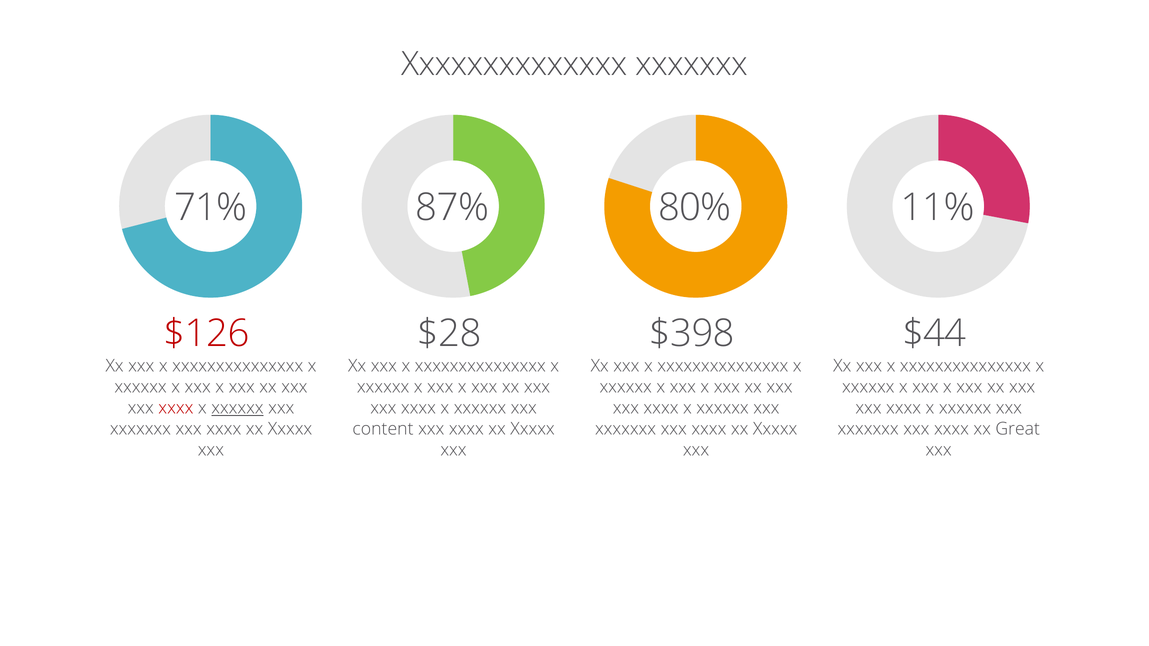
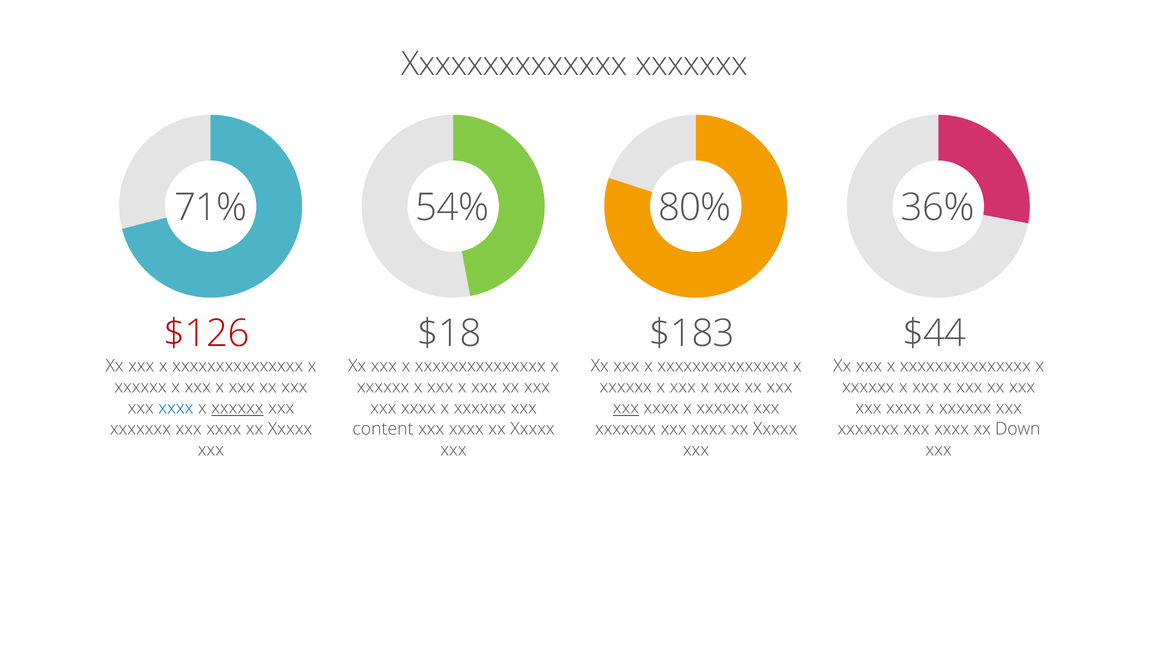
87%: 87% -> 54%
11%: 11% -> 36%
$28: $28 -> $18
$398: $398 -> $183
xxxx at (176, 408) colour: red -> blue
xxx at (626, 408) underline: none -> present
Great: Great -> Down
